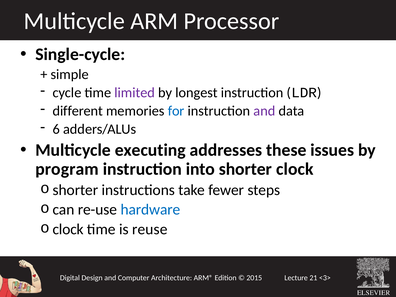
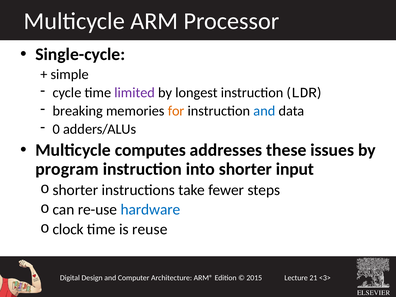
different: different -> breaking
for colour: blue -> orange
and at (264, 111) colour: purple -> blue
6: 6 -> 0
executing: executing -> computes
shorter clock: clock -> input
